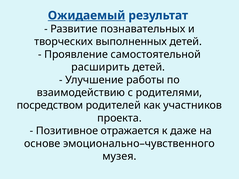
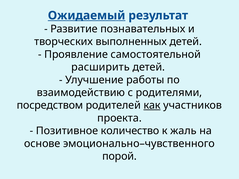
как underline: none -> present
отражается: отражается -> количество
даже: даже -> жаль
музея: музея -> порой
